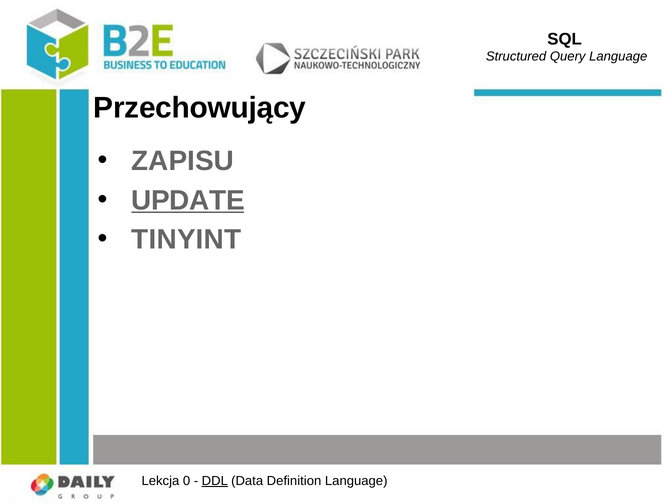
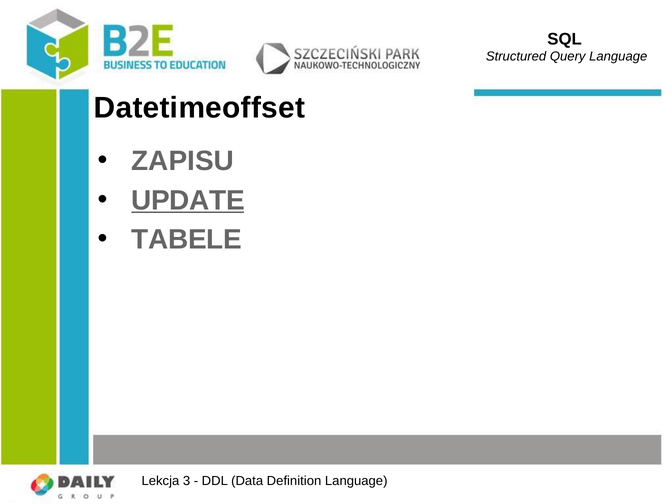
Przechowujący: Przechowujący -> Datetimeoffset
TINYINT: TINYINT -> TABELE
0: 0 -> 3
DDL underline: present -> none
